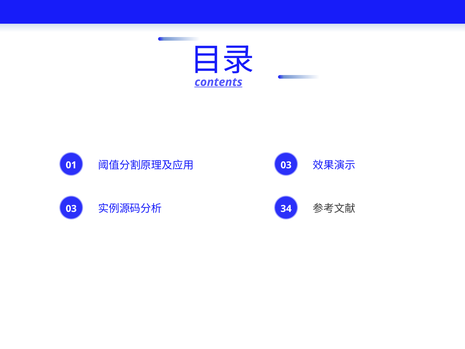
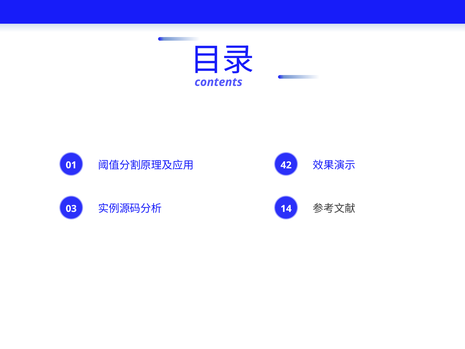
contents underline: present -> none
03 at (286, 165): 03 -> 42
34: 34 -> 14
